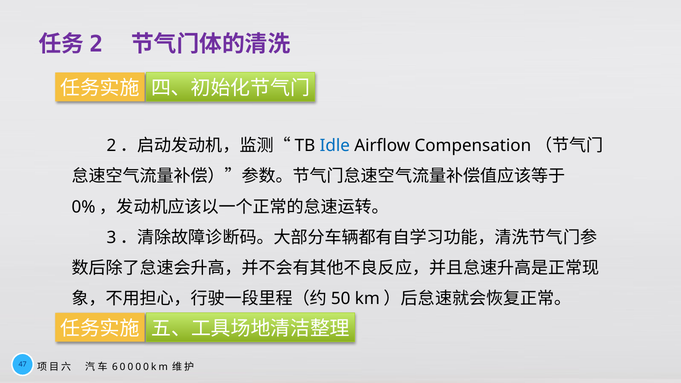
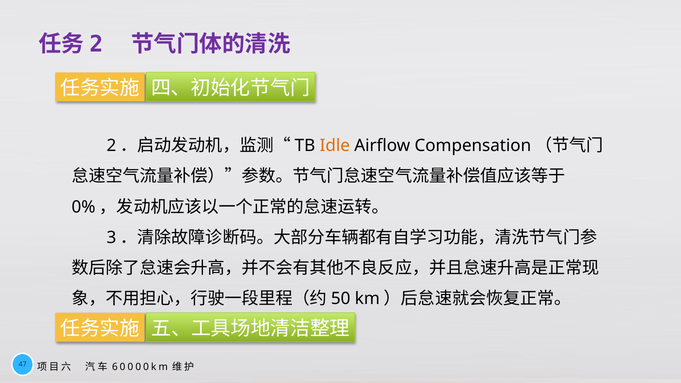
Idle colour: blue -> orange
